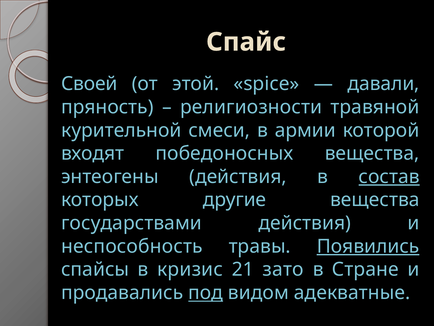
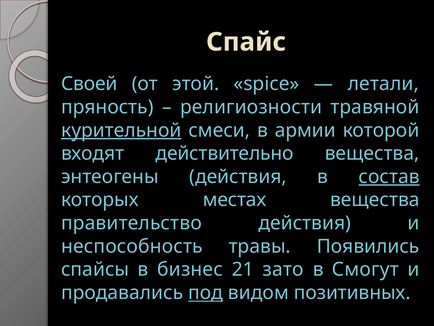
давали: давали -> летали
курительной underline: none -> present
победоносных: победоносных -> действительно
другие: другие -> местах
государствами: государствами -> правительство
Появились underline: present -> none
кризис: кризис -> бизнес
Стране: Стране -> Смогут
адекватные: адекватные -> позитивных
